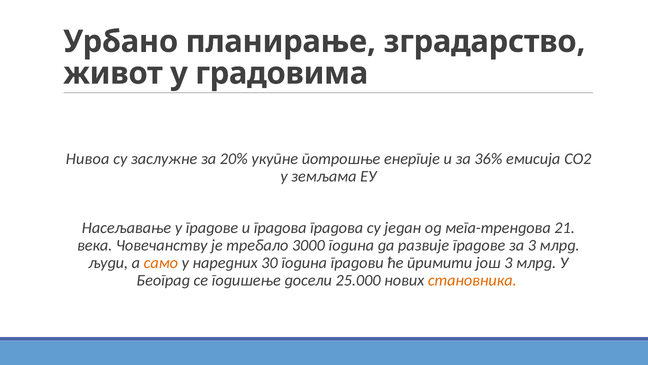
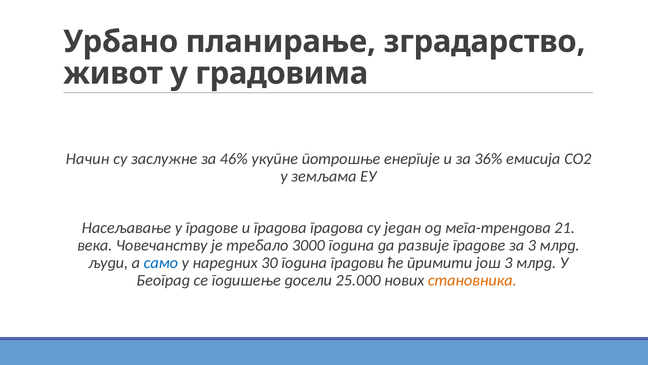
Нивоа: Нивоа -> Начин
20%: 20% -> 46%
само colour: orange -> blue
